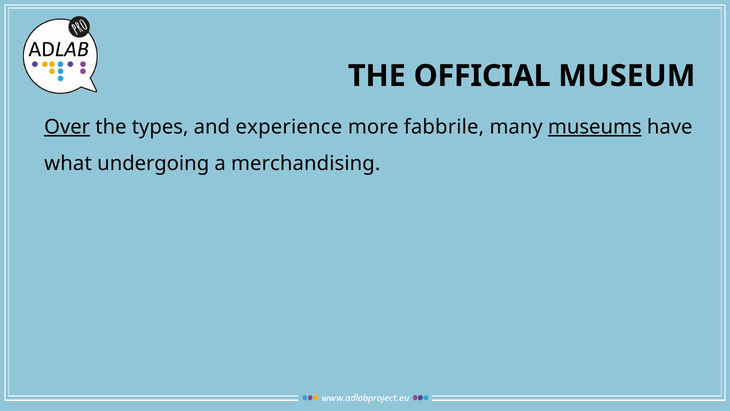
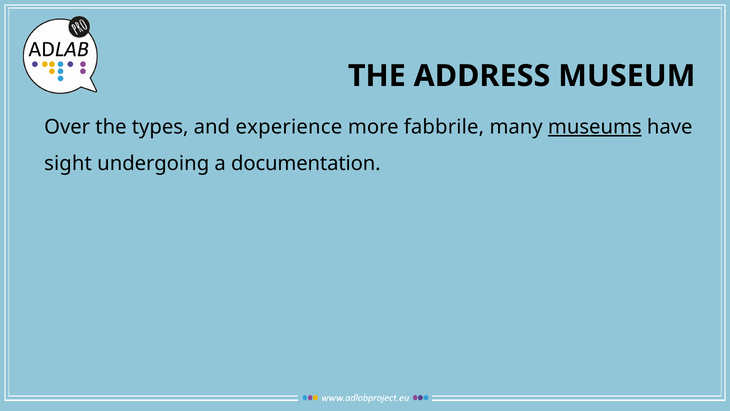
OFFICIAL: OFFICIAL -> ADDRESS
Over underline: present -> none
what: what -> sight
merchandising: merchandising -> documentation
